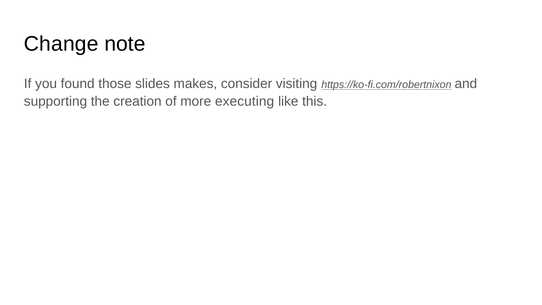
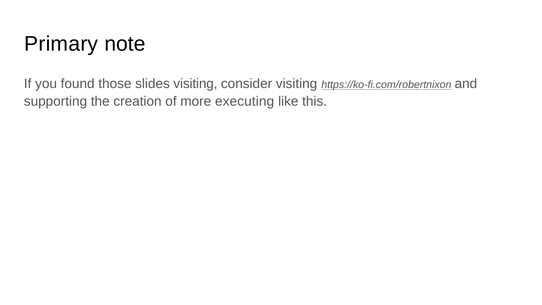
Change: Change -> Primary
slides makes: makes -> visiting
